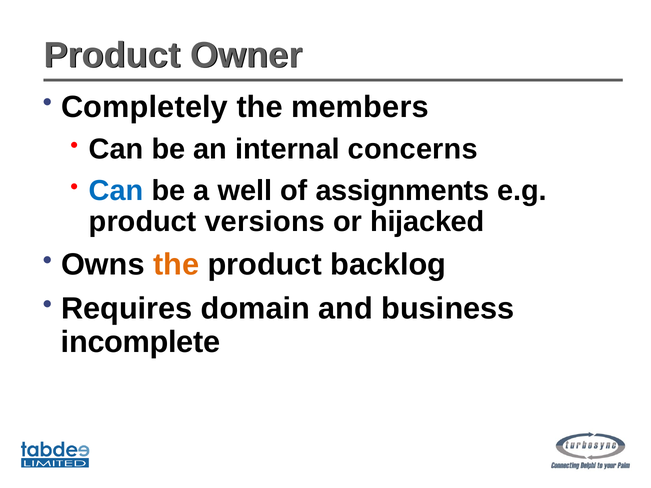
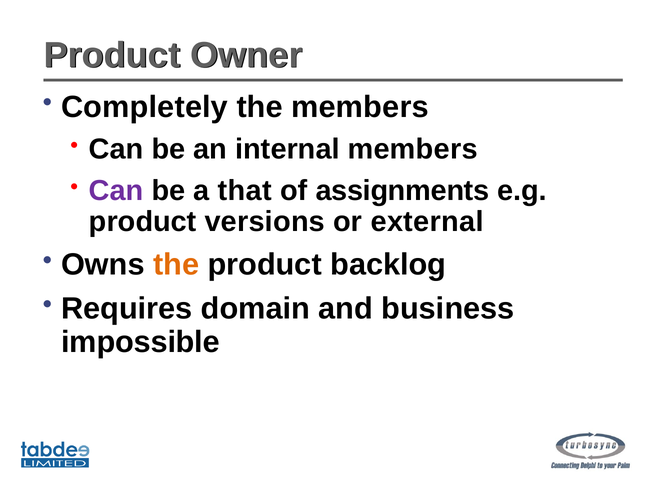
internal concerns: concerns -> members
Can at (116, 191) colour: blue -> purple
well: well -> that
hijacked: hijacked -> external
incomplete: incomplete -> impossible
